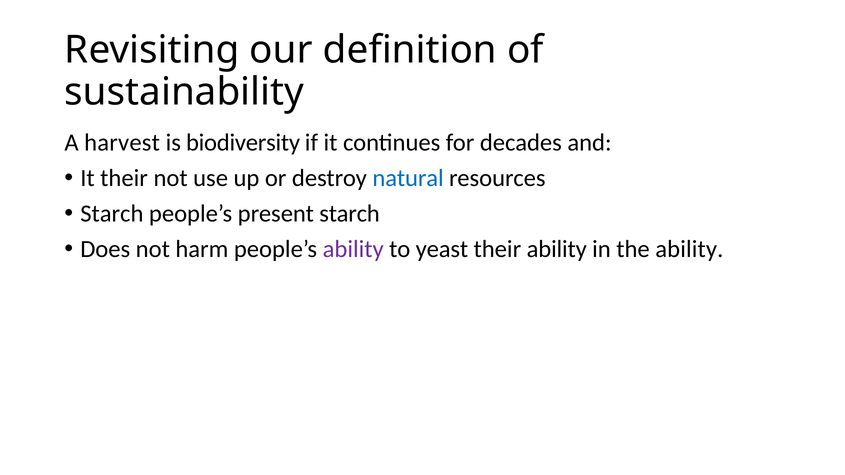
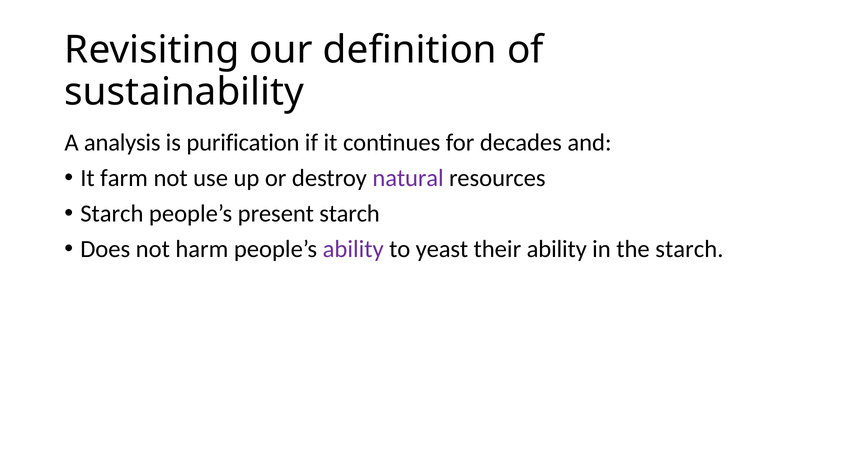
harvest: harvest -> analysis
biodiversity: biodiversity -> purification
It their: their -> farm
natural colour: blue -> purple
the ability: ability -> starch
